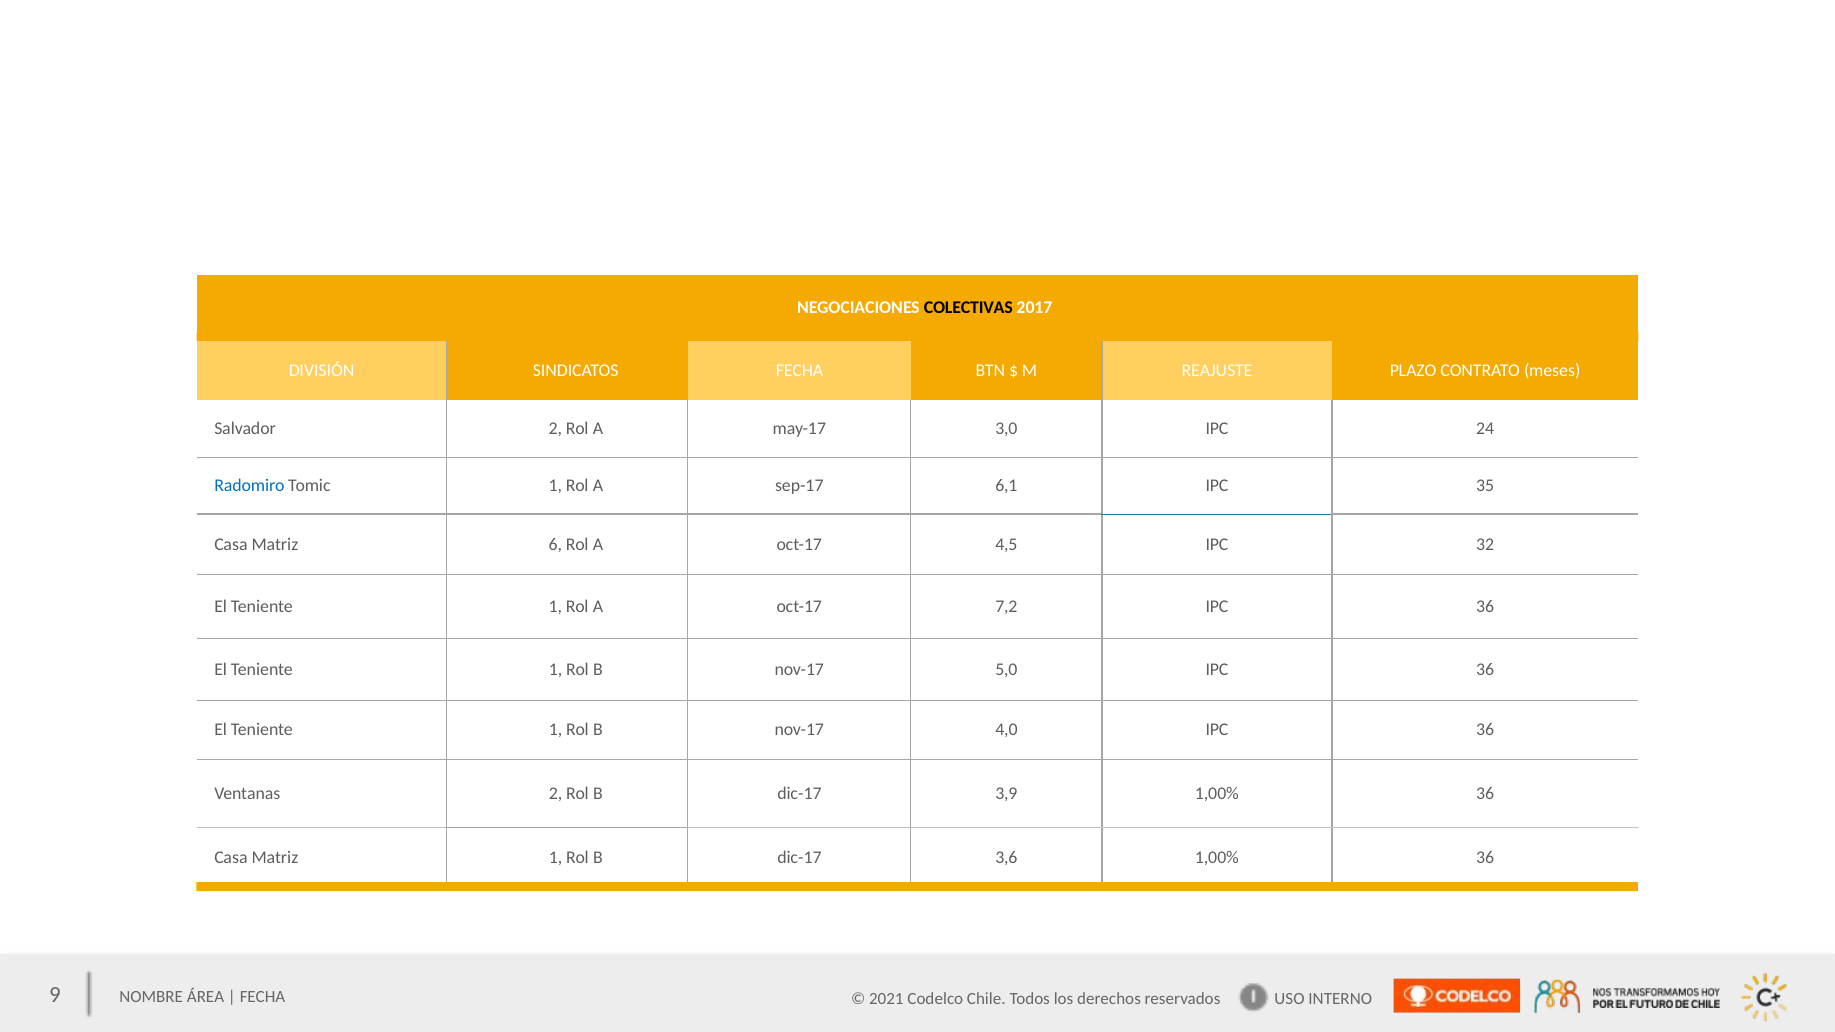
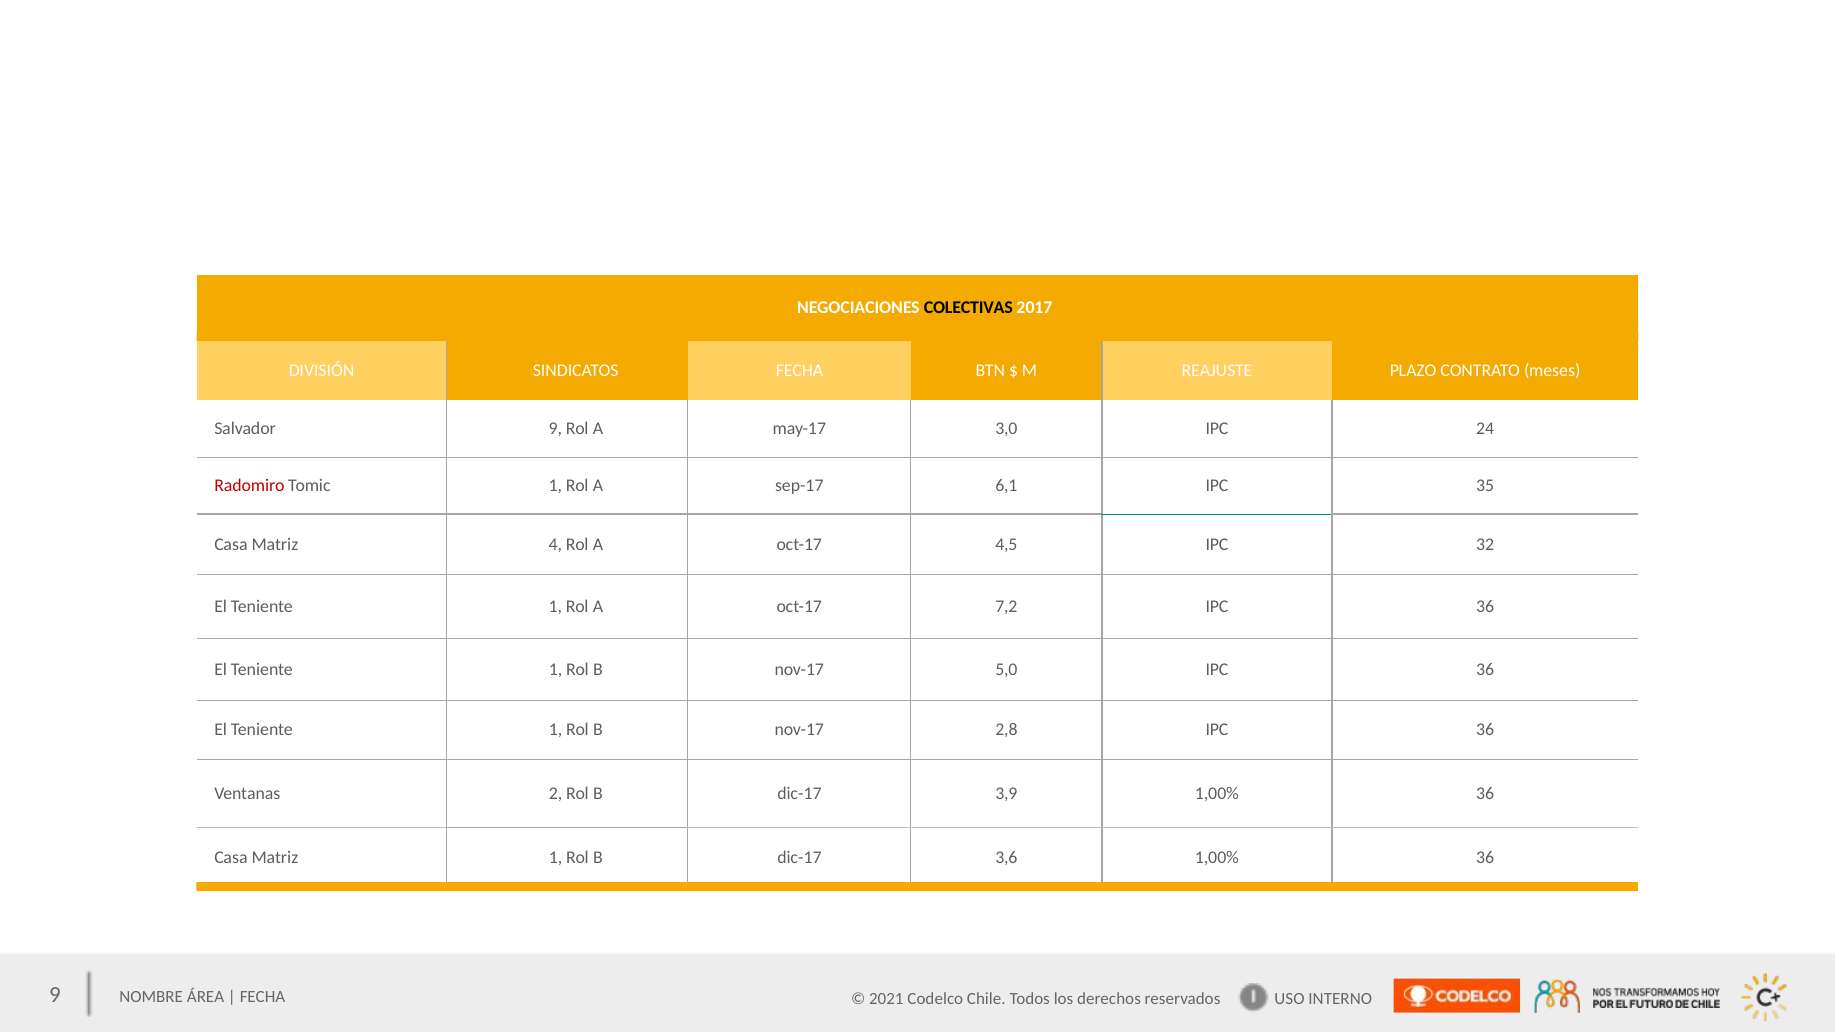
Salvador 2: 2 -> 9
Radomiro colour: blue -> red
6: 6 -> 4
4,0: 4,0 -> 2,8
